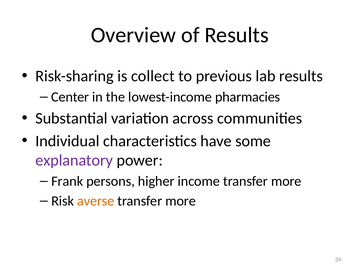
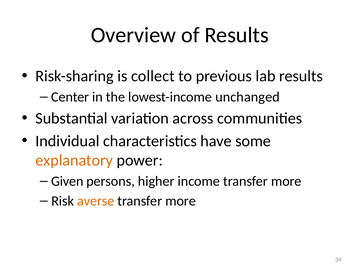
pharmacies: pharmacies -> unchanged
explanatory colour: purple -> orange
Frank: Frank -> Given
